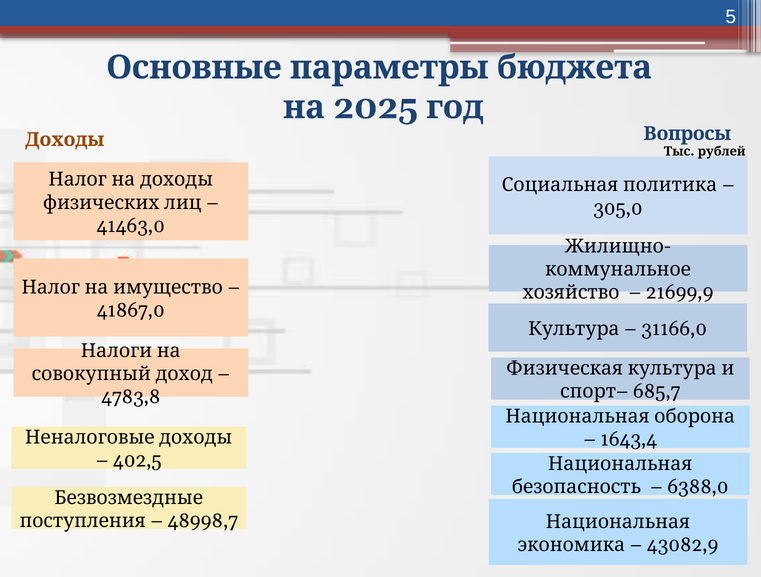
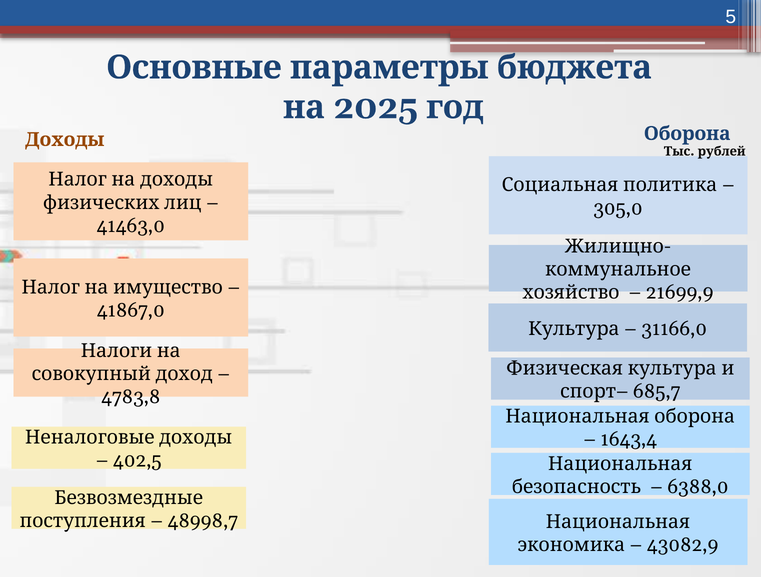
Вопросы: Вопросы -> Оборона
